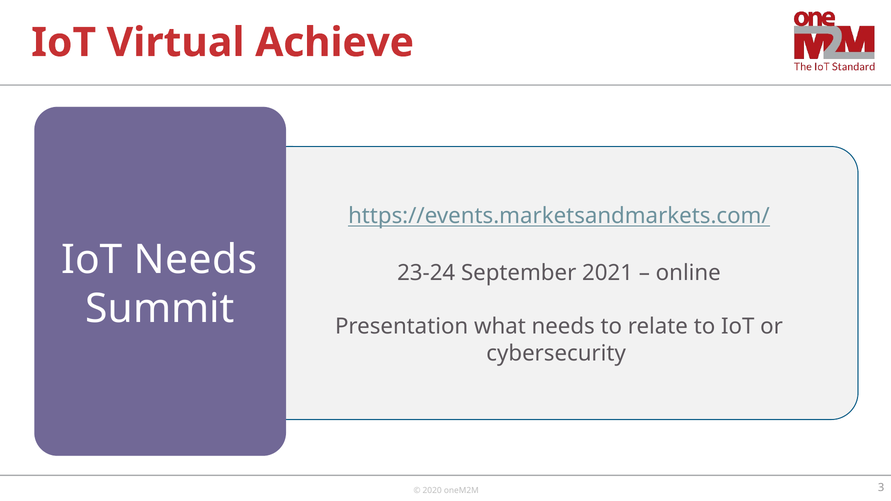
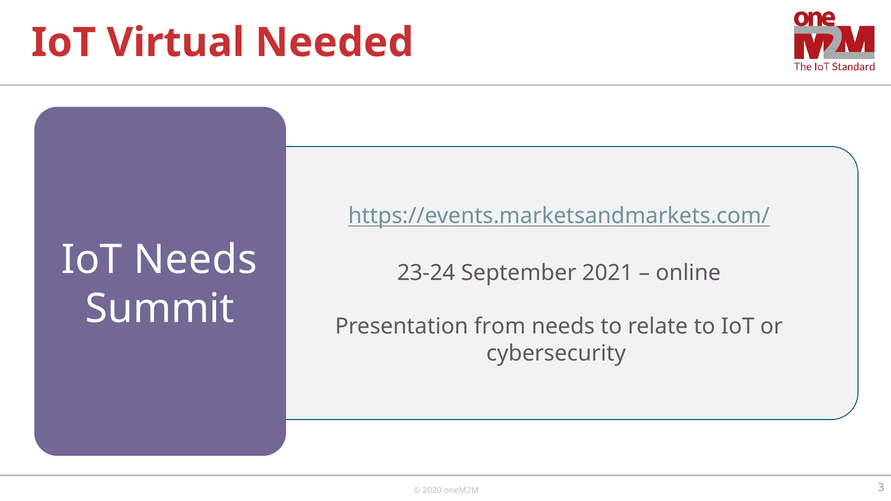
Achieve: Achieve -> Needed
what: what -> from
